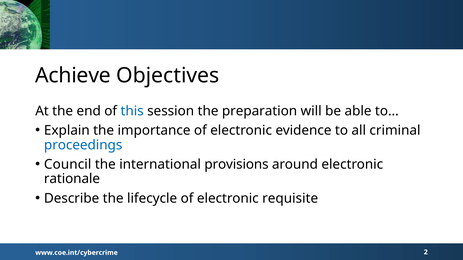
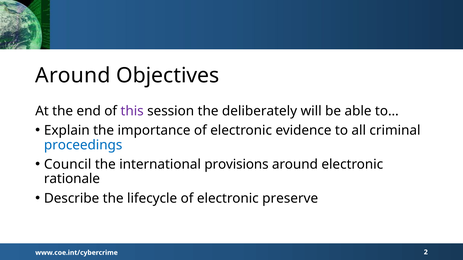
Achieve at (73, 76): Achieve -> Around
this colour: blue -> purple
preparation: preparation -> deliberately
requisite: requisite -> preserve
